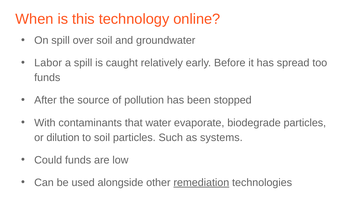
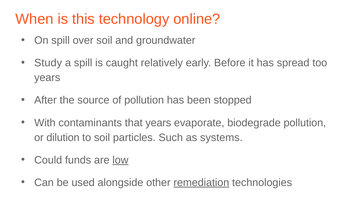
Labor: Labor -> Study
funds at (47, 78): funds -> years
that water: water -> years
biodegrade particles: particles -> pollution
low underline: none -> present
